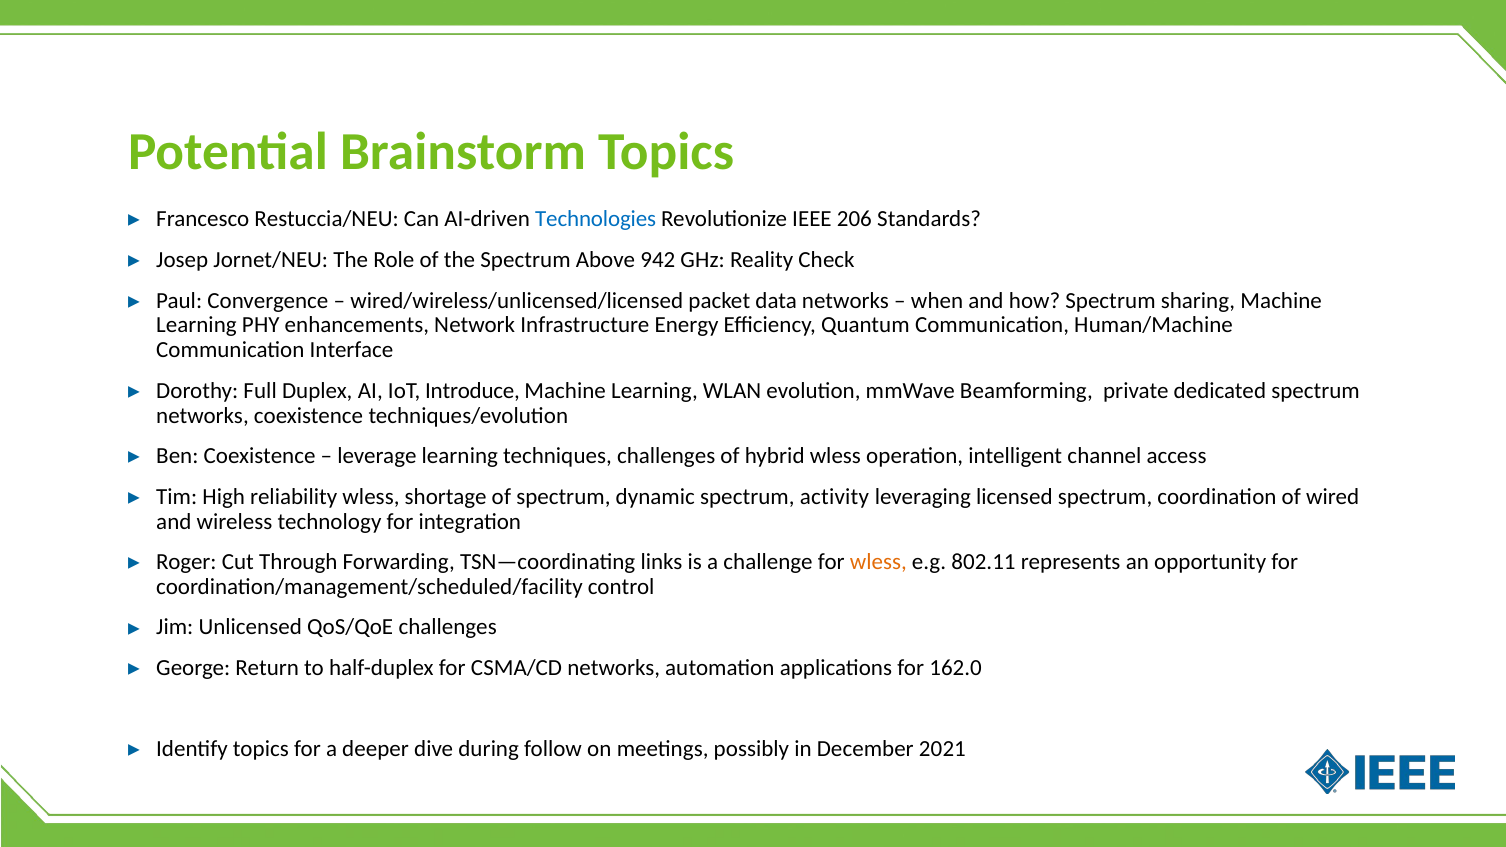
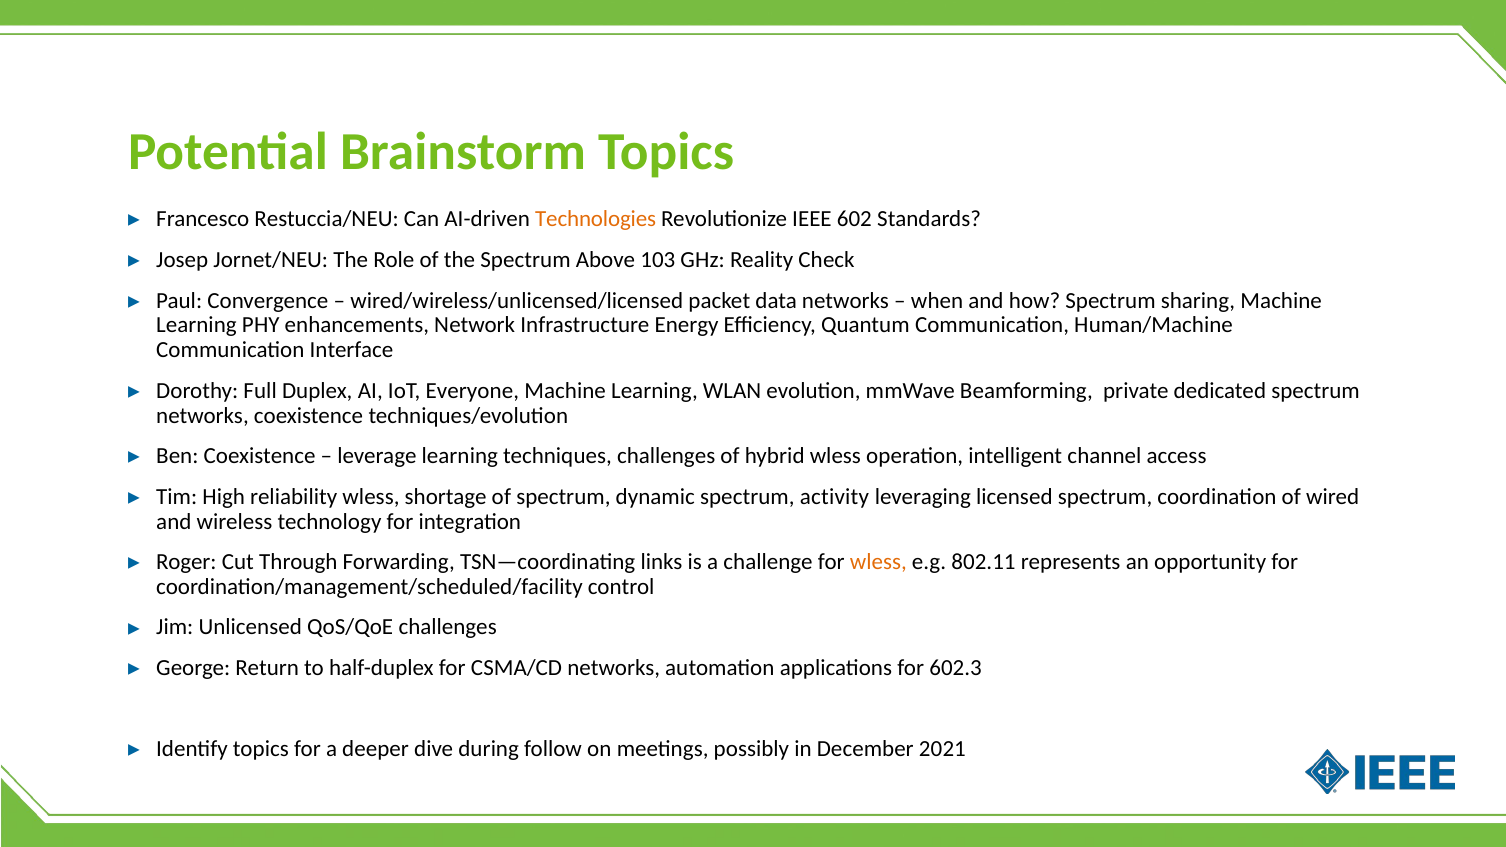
Technologies colour: blue -> orange
206: 206 -> 602
942: 942 -> 103
Introduce: Introduce -> Everyone
162.0: 162.0 -> 602.3
